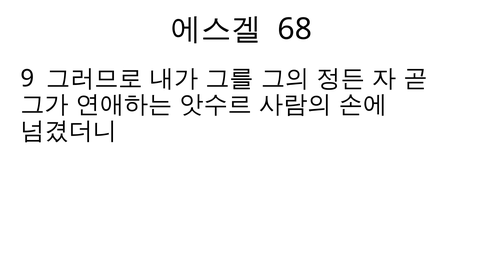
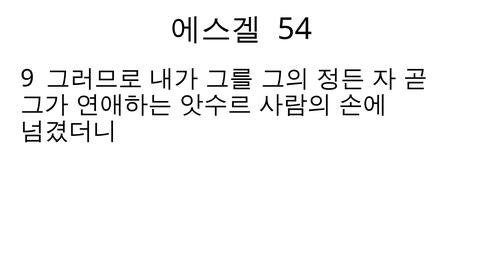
68: 68 -> 54
